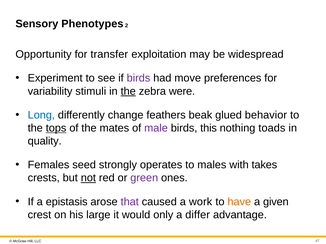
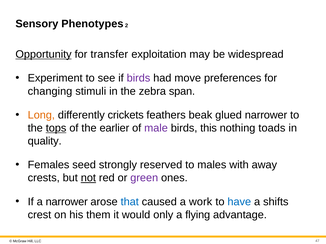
Opportunity underline: none -> present
variability: variability -> changing
the at (128, 91) underline: present -> none
were: were -> span
Long colour: blue -> orange
change: change -> crickets
glued behavior: behavior -> narrower
mates: mates -> earlier
operates: operates -> reserved
takes: takes -> away
a epistasis: epistasis -> narrower
that colour: purple -> blue
have colour: orange -> blue
given: given -> shifts
large: large -> them
differ: differ -> flying
